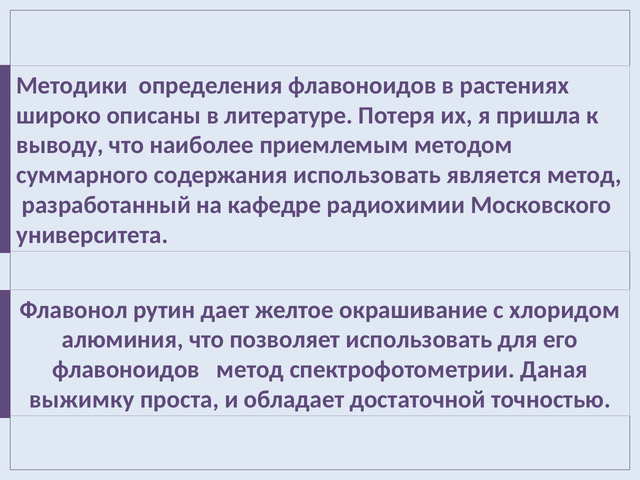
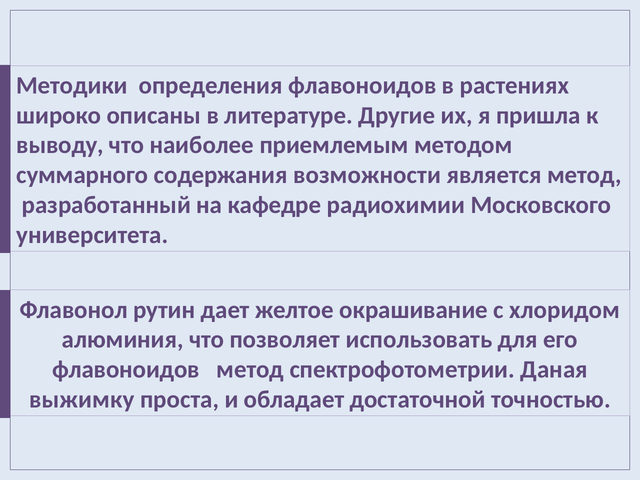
Потеря: Потеря -> Другие
содержания использовать: использовать -> возможности
